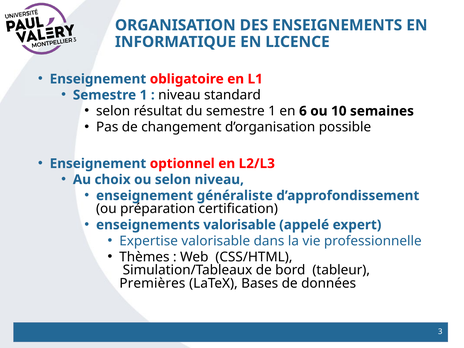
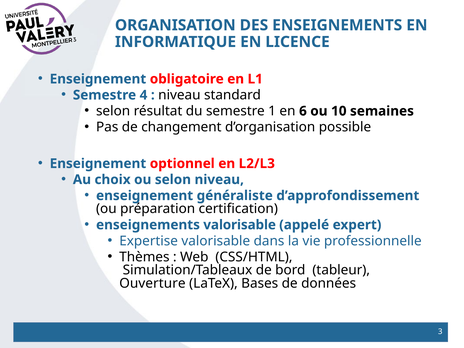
1 at (143, 95): 1 -> 4
Premières: Premières -> Ouverture
